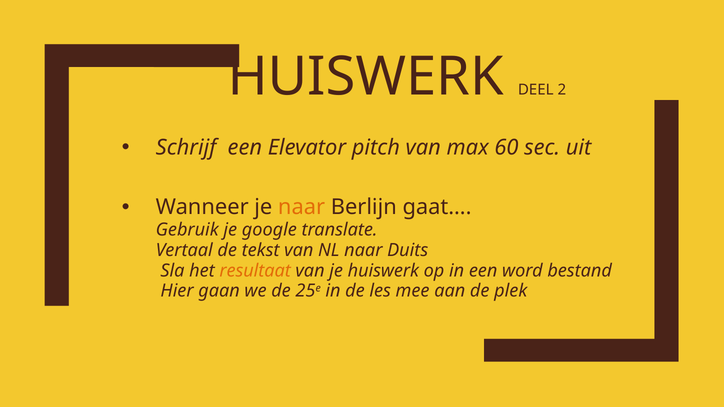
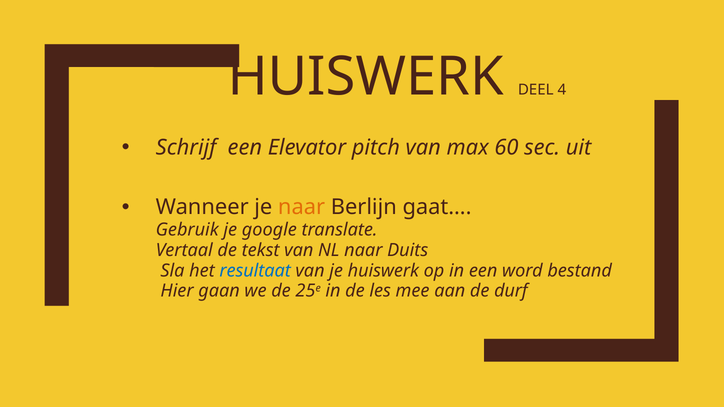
2: 2 -> 4
resultaat colour: orange -> blue
plek: plek -> durf
